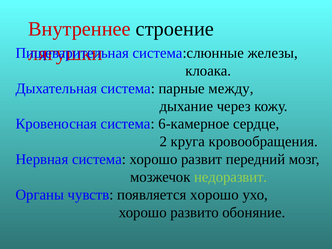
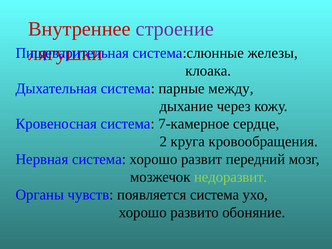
строение colour: black -> purple
6-камерное: 6-камерное -> 7-камерное
появляется хорошо: хорошо -> система
